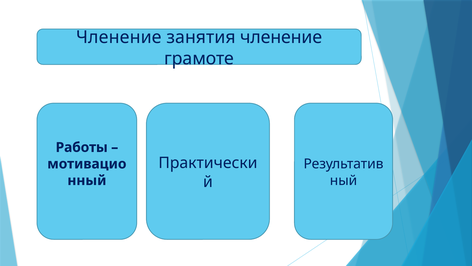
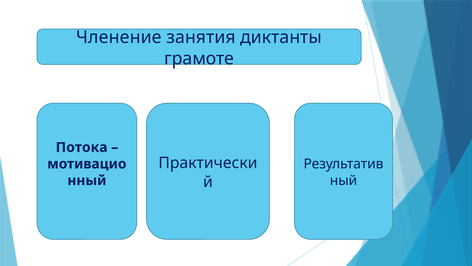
занятия членение: членение -> диктанты
Работы: Работы -> Потока
